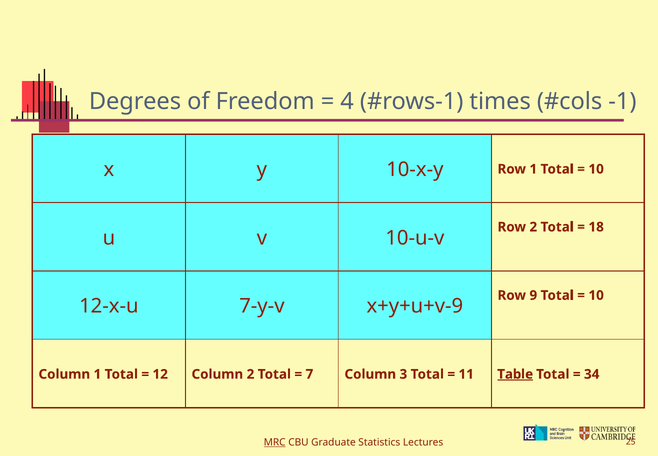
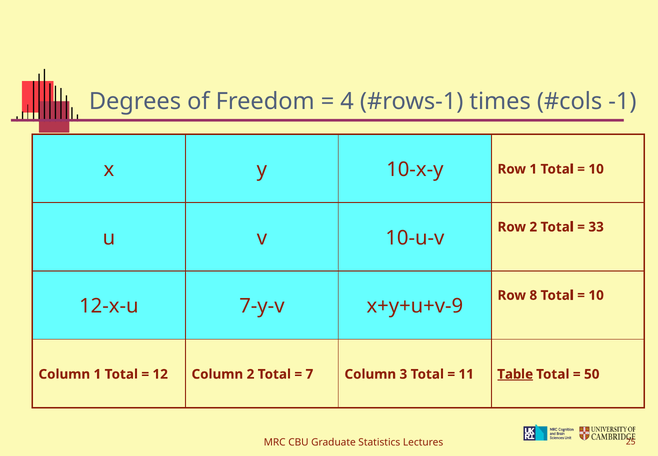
18: 18 -> 33
9: 9 -> 8
34: 34 -> 50
MRC underline: present -> none
